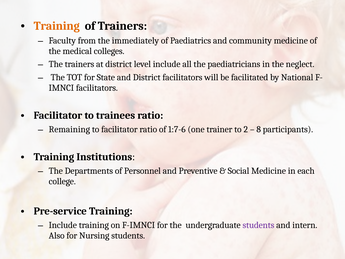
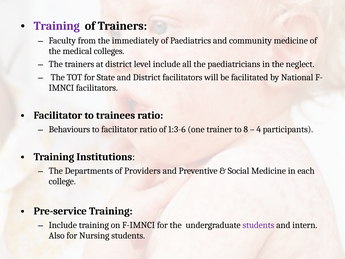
Training at (57, 26) colour: orange -> purple
Remaining: Remaining -> Behaviours
1:7-6: 1:7-6 -> 1:3-6
2: 2 -> 8
8: 8 -> 4
Personnel: Personnel -> Providers
